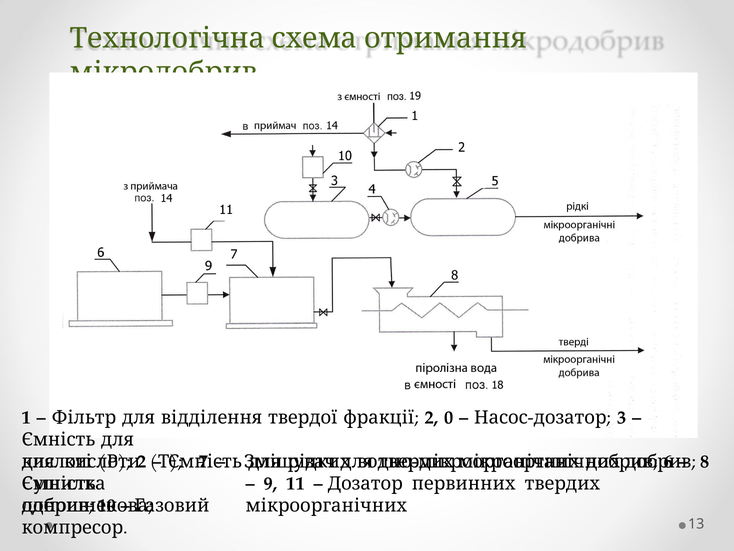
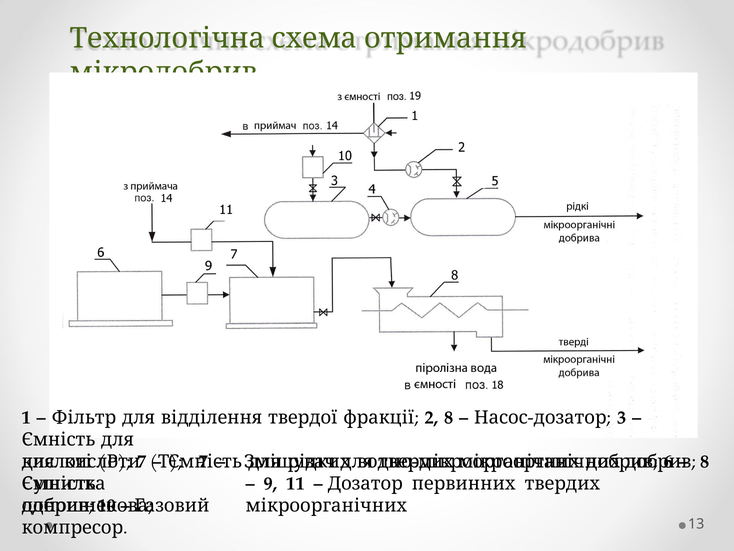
2 0: 0 -> 8
2 at (142, 461): 2 -> 7
